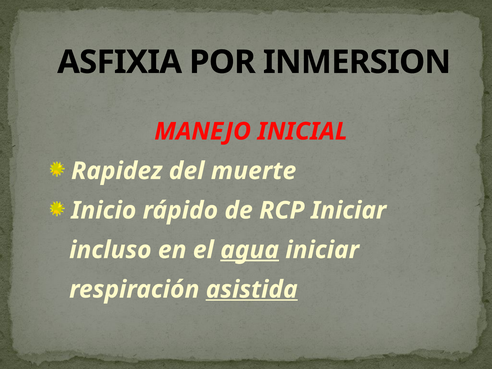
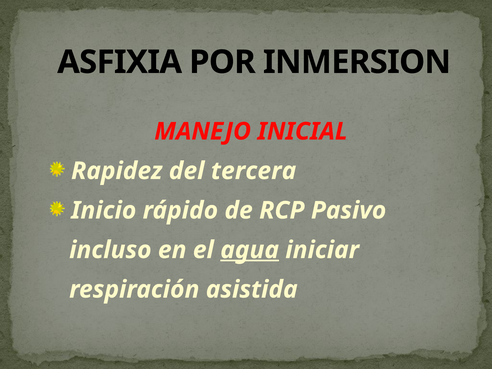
muerte: muerte -> tercera
RCP Iniciar: Iniciar -> Pasivo
asistida underline: present -> none
